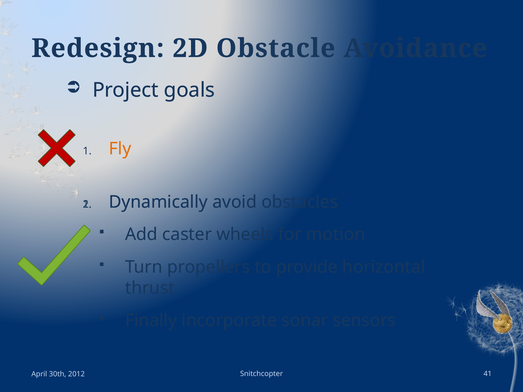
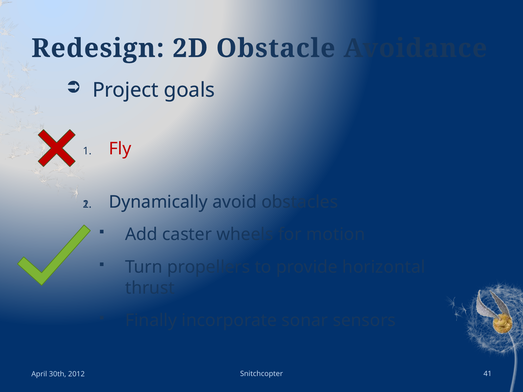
Fly colour: orange -> red
